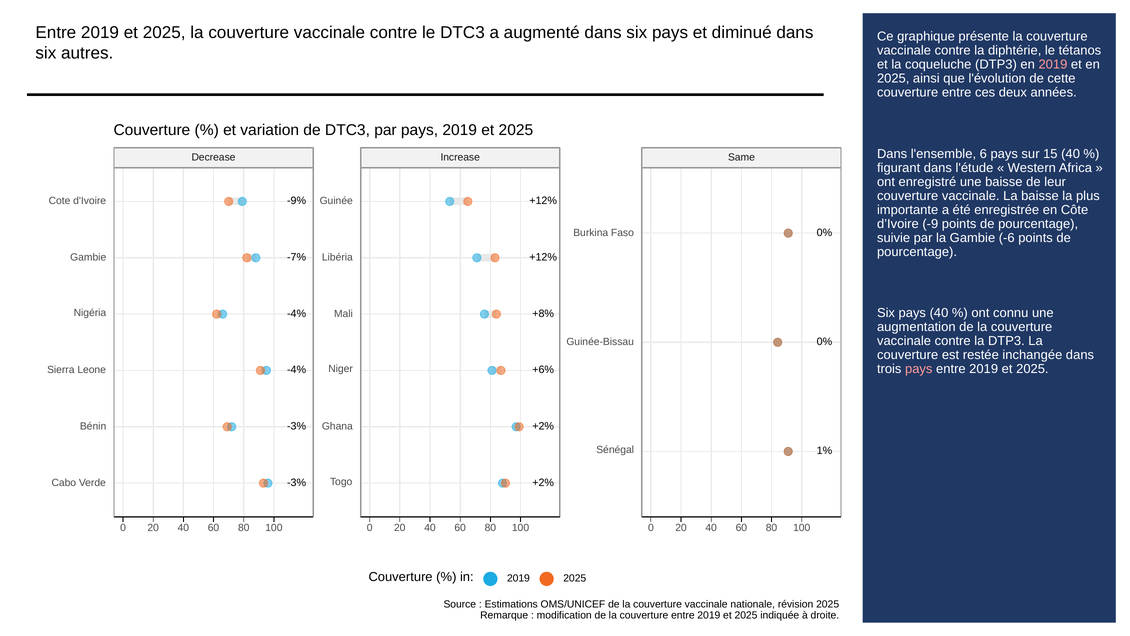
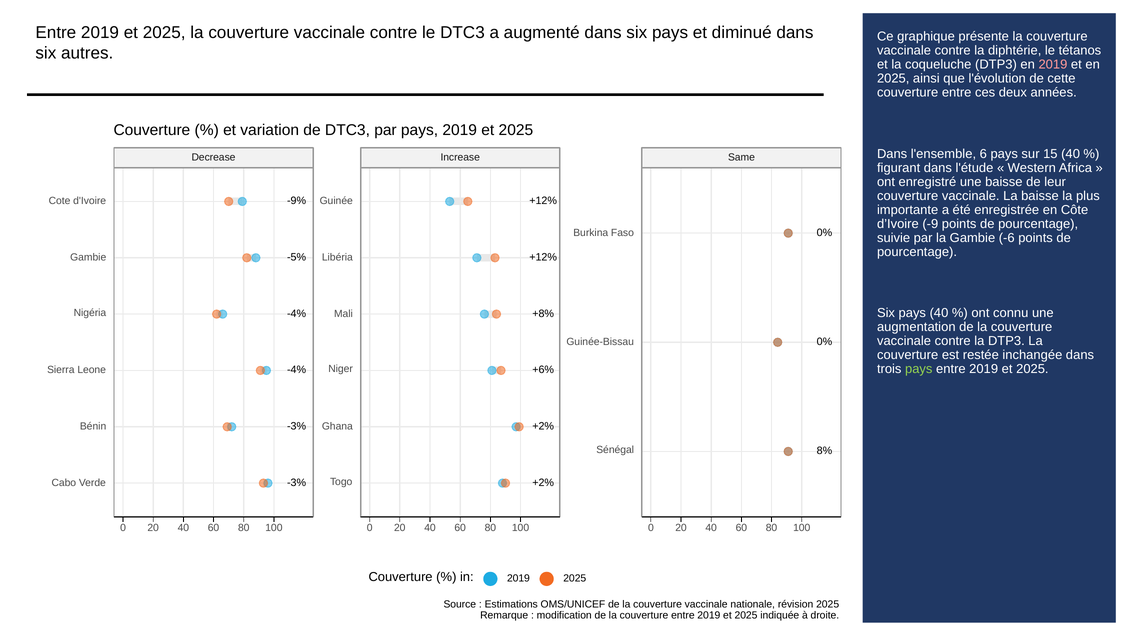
-7%: -7% -> -5%
pays at (919, 369) colour: pink -> light green
1%: 1% -> 8%
